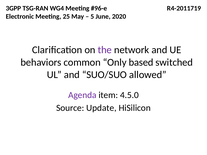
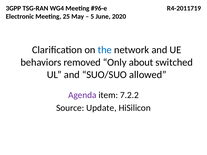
the colour: purple -> blue
common: common -> removed
based: based -> about
4.5.0: 4.5.0 -> 7.2.2
